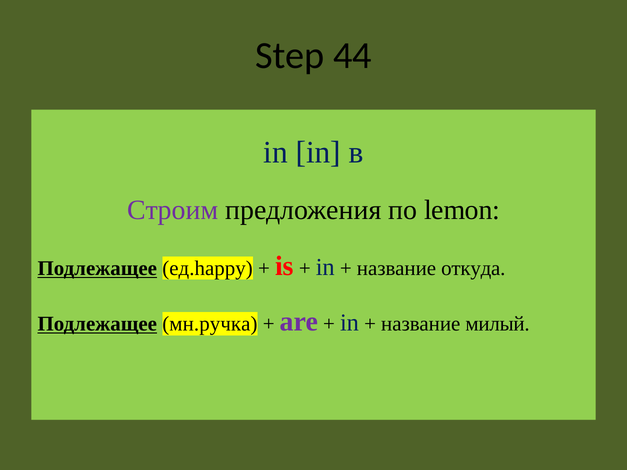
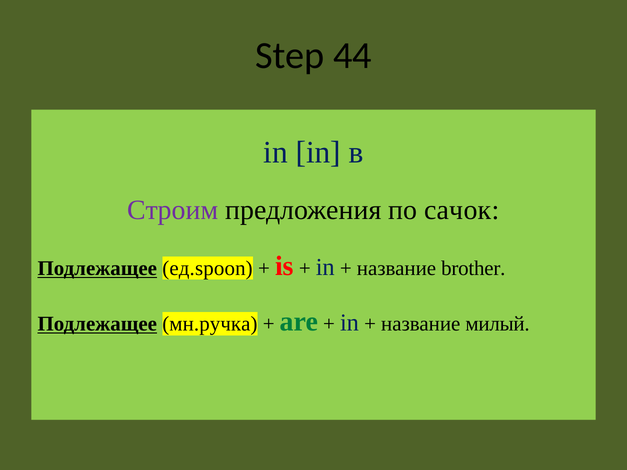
lemon: lemon -> сачок
ед.happy: ед.happy -> ед.spoon
откуда: откуда -> brother
are colour: purple -> green
